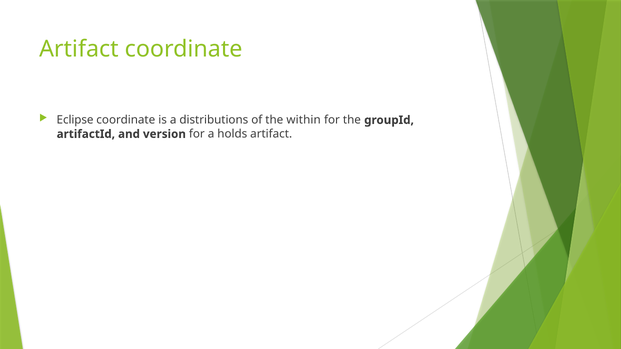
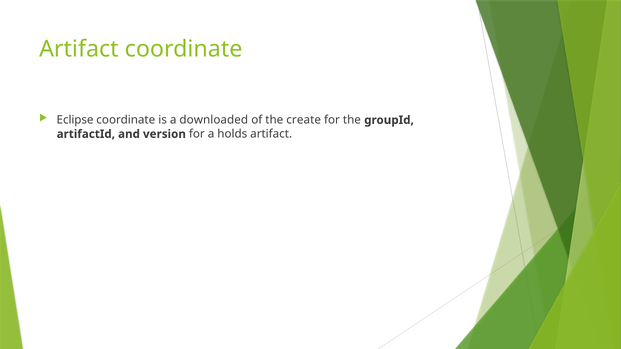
distributions: distributions -> downloaded
within: within -> create
